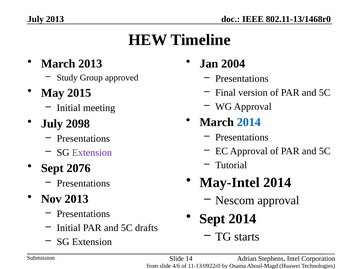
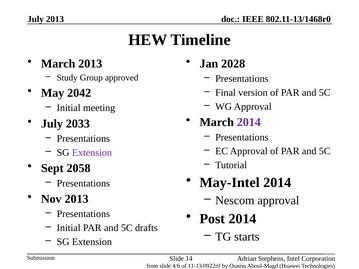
2004: 2004 -> 2028
2015: 2015 -> 2042
2014 at (249, 122) colour: blue -> purple
2098: 2098 -> 2033
2076: 2076 -> 2058
Sept at (212, 219): Sept -> Post
